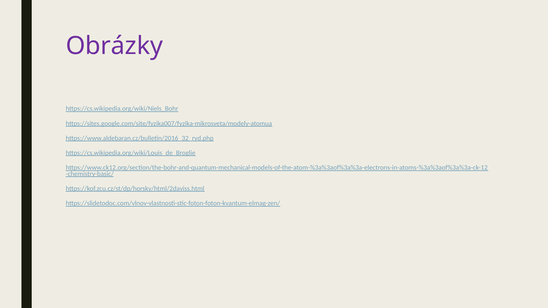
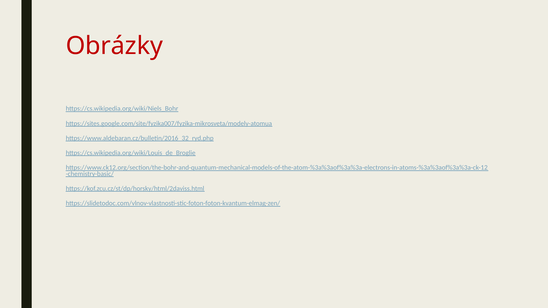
Obrázky colour: purple -> red
